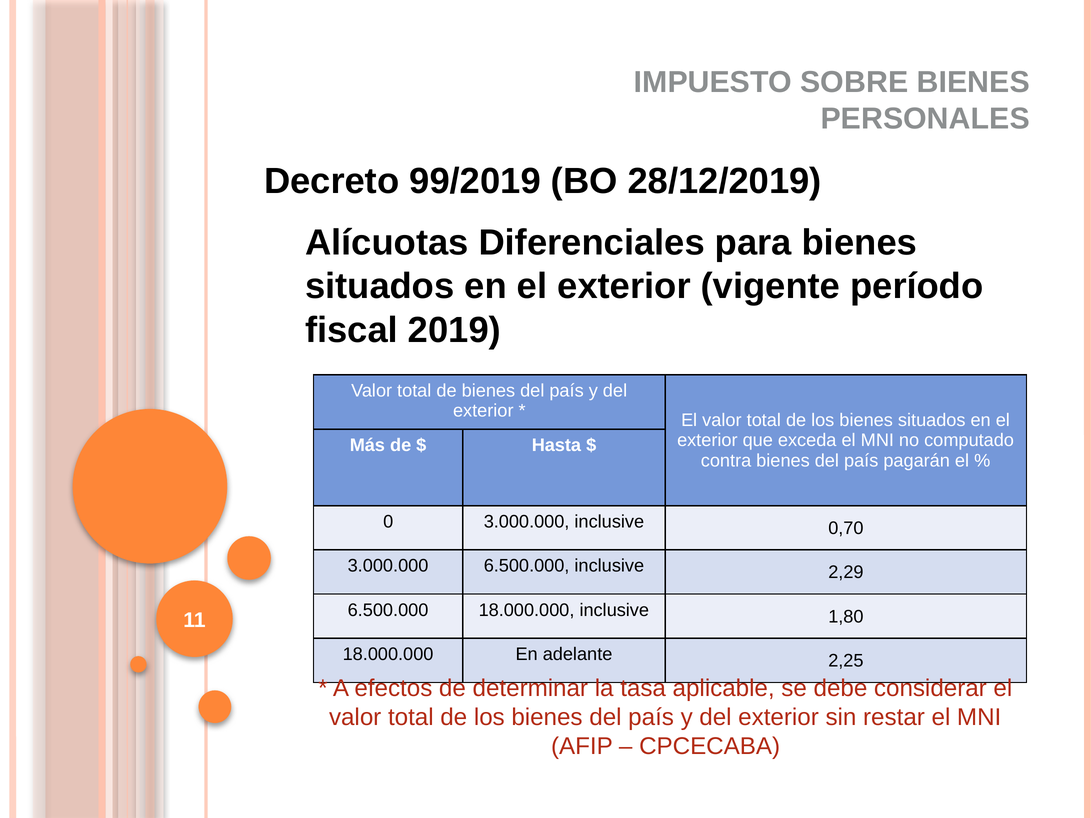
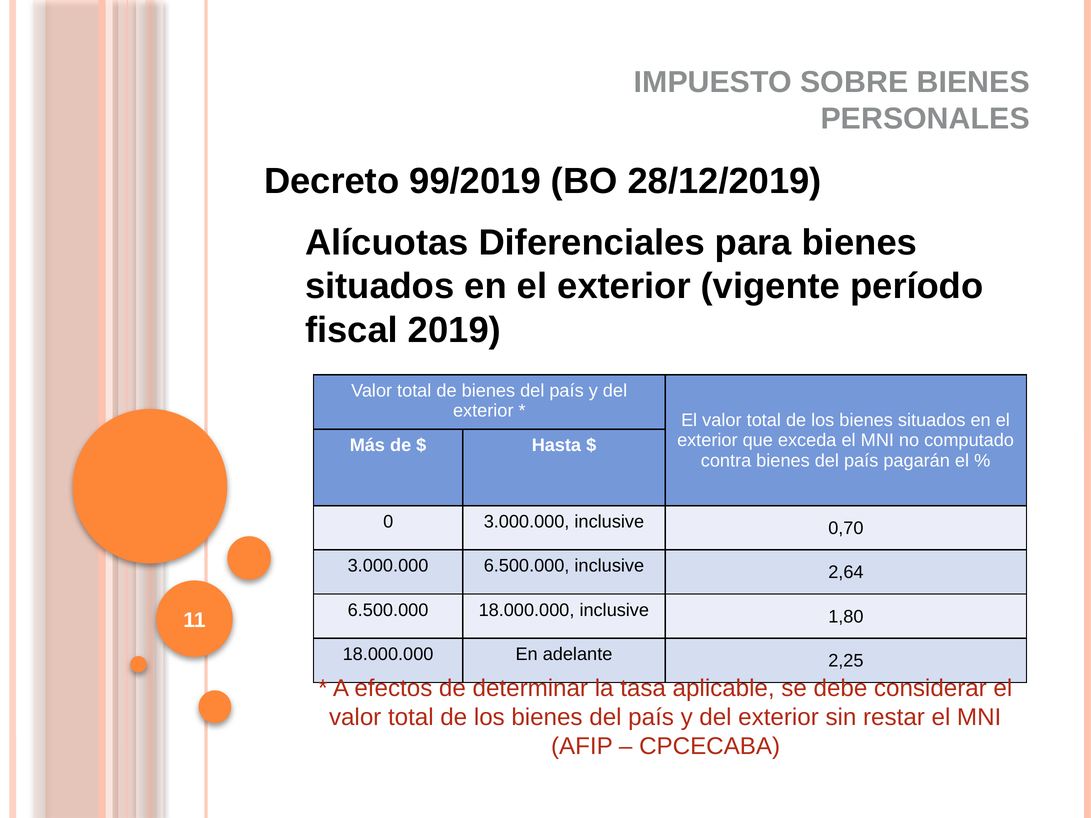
2,29: 2,29 -> 2,64
